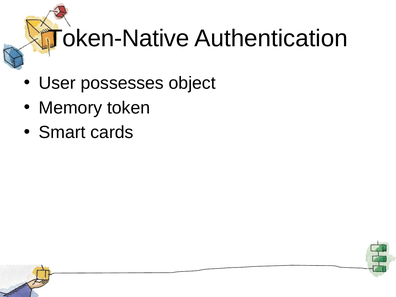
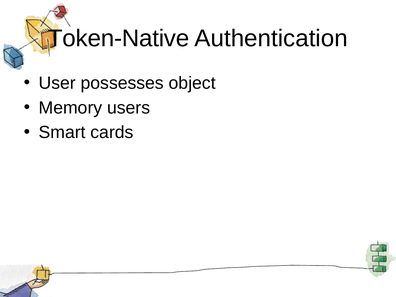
token: token -> users
